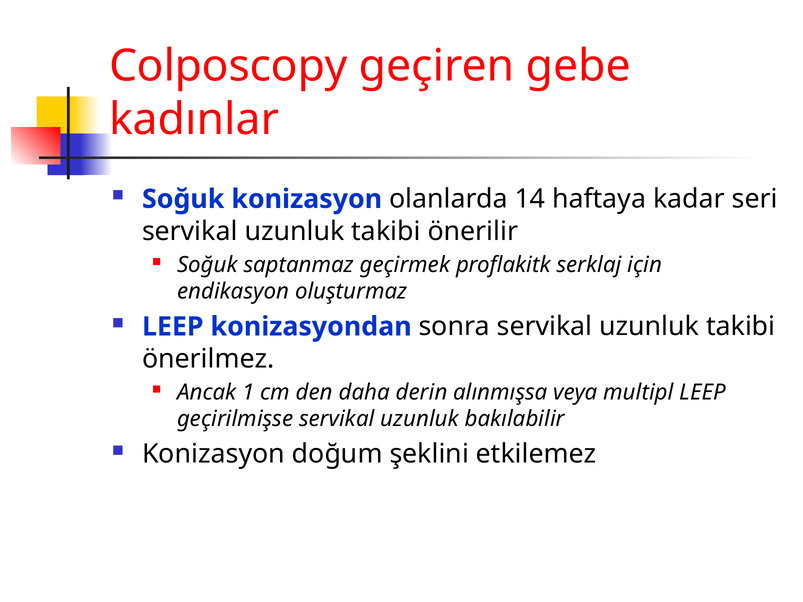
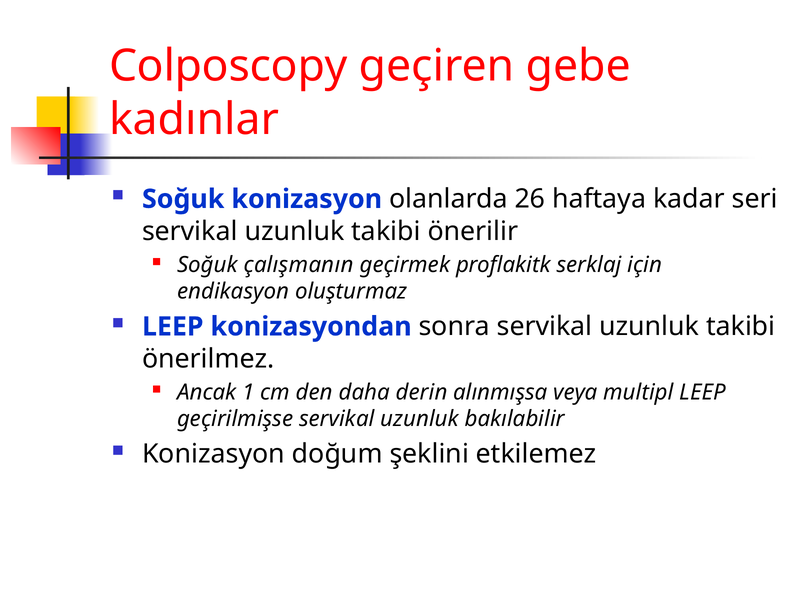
14: 14 -> 26
saptanmaz: saptanmaz -> çalışmanın
